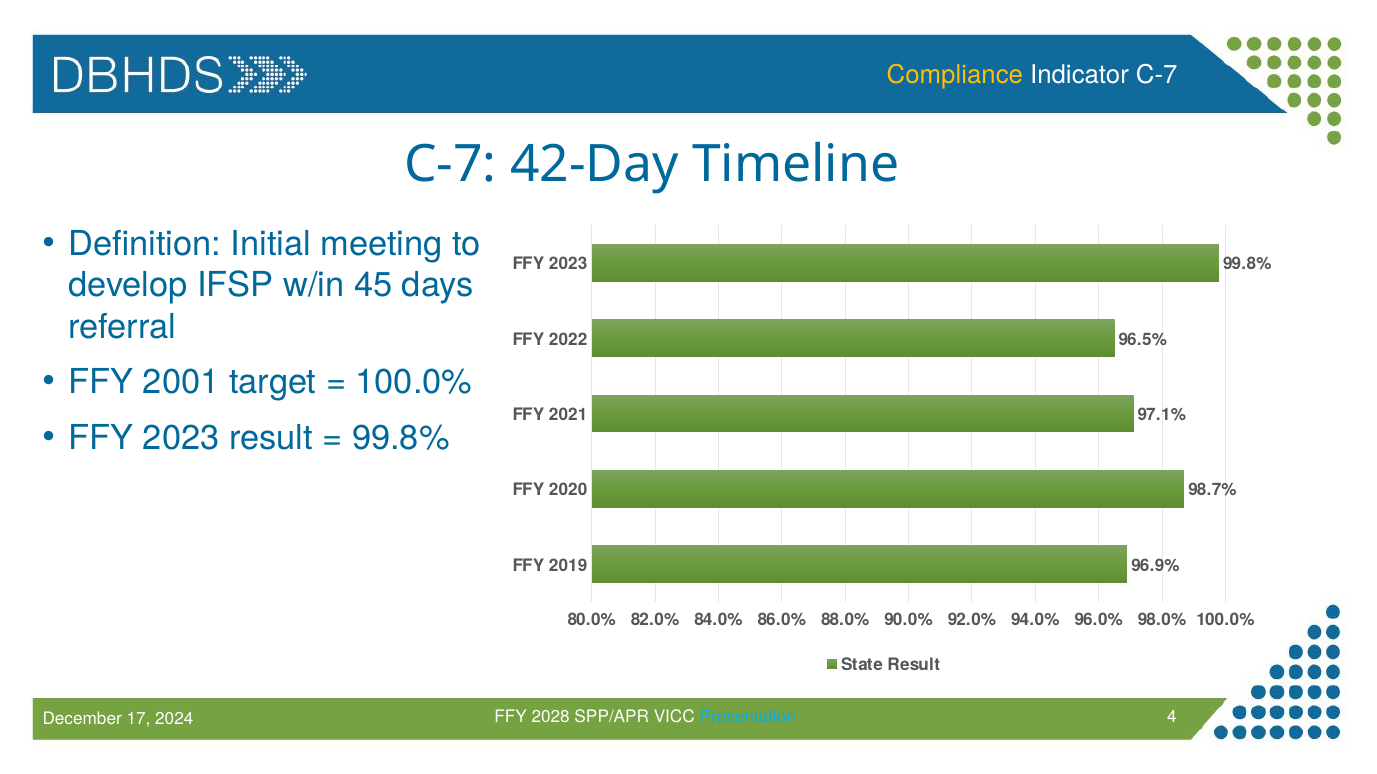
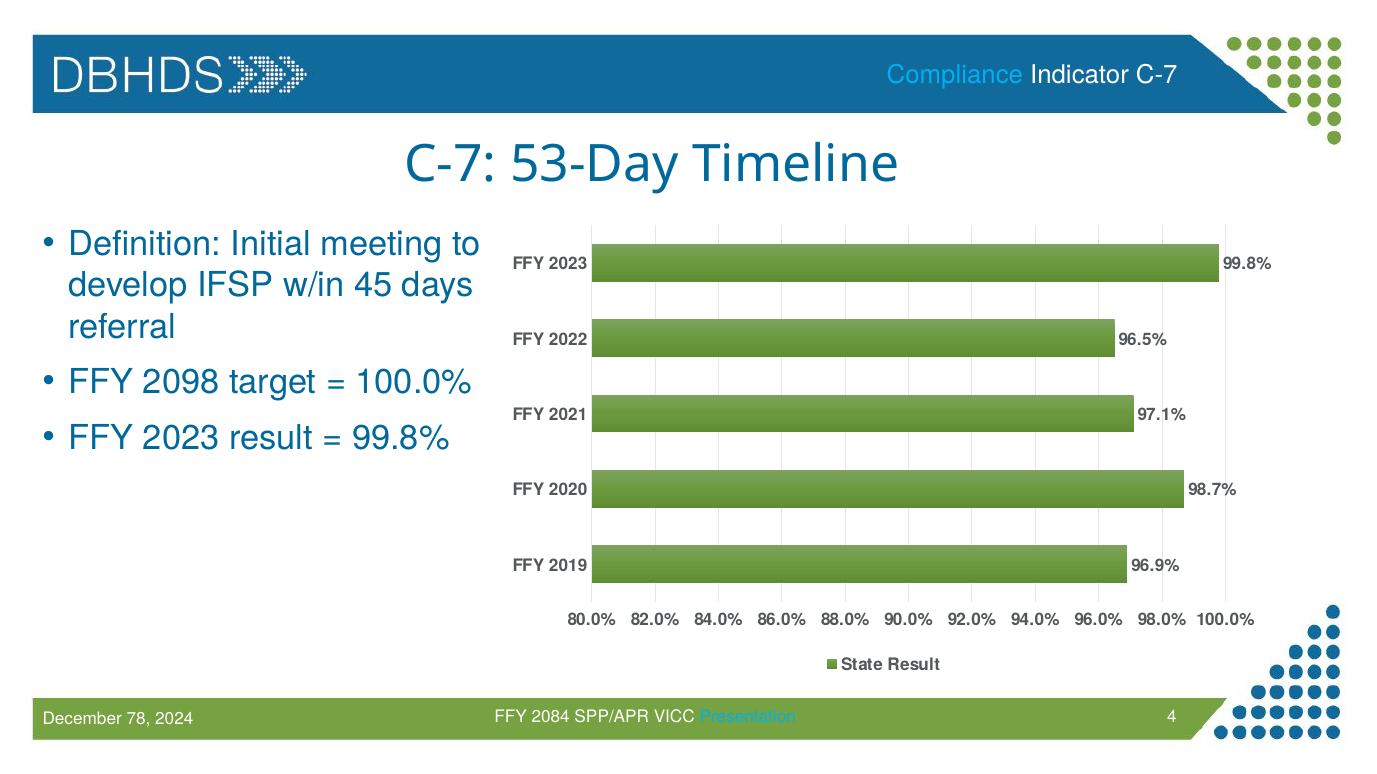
Compliance colour: yellow -> light blue
42-Day: 42-Day -> 53-Day
2001: 2001 -> 2098
2028: 2028 -> 2084
17: 17 -> 78
